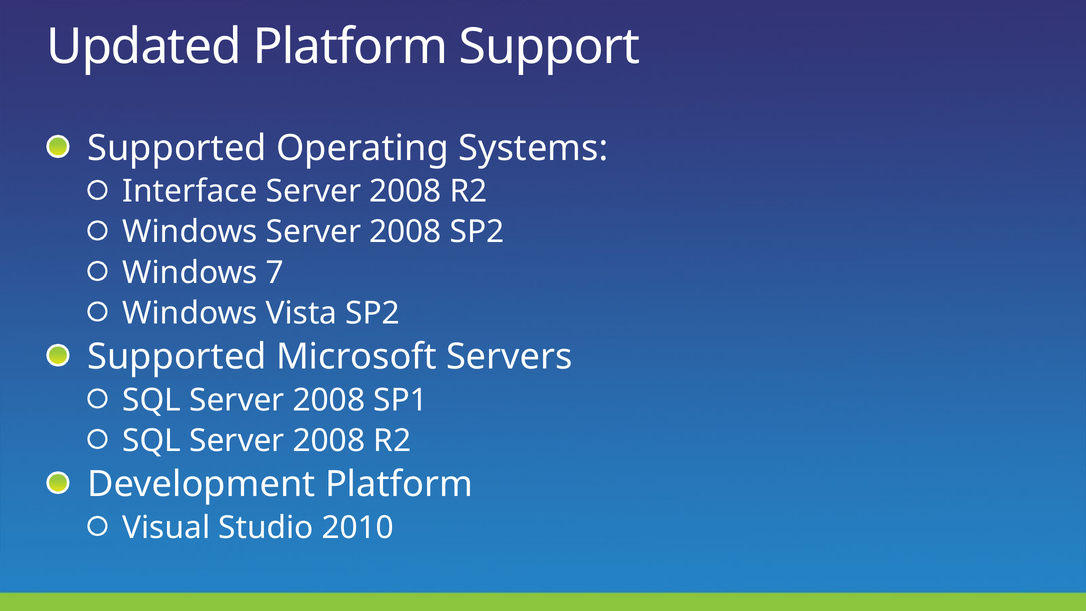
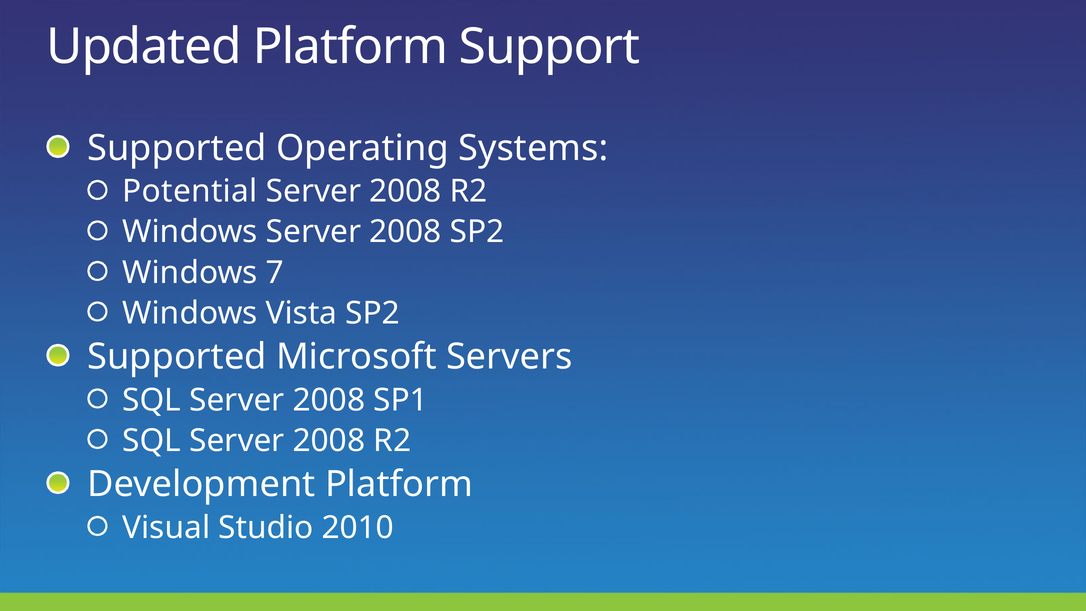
Interface: Interface -> Potential
